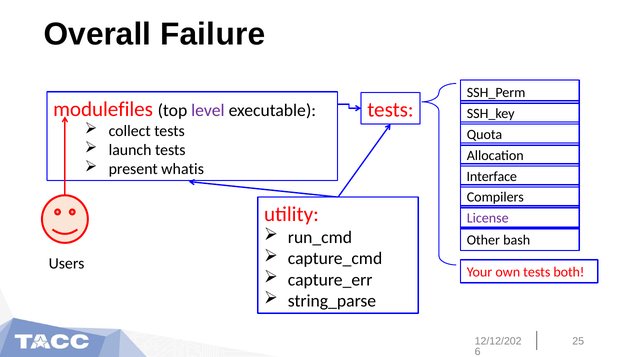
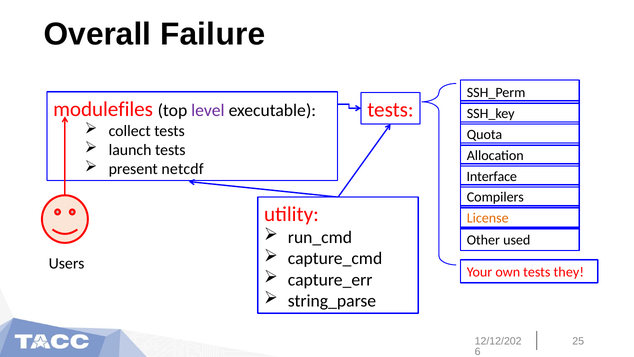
whatis: whatis -> netcdf
License colour: purple -> orange
bash: bash -> used
both: both -> they
